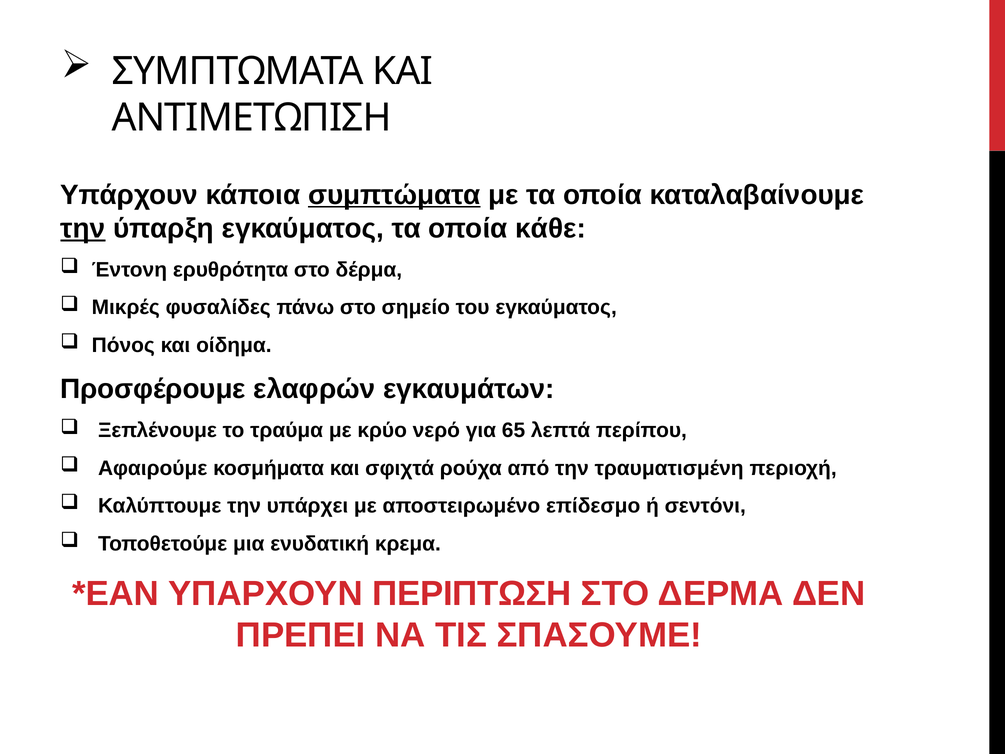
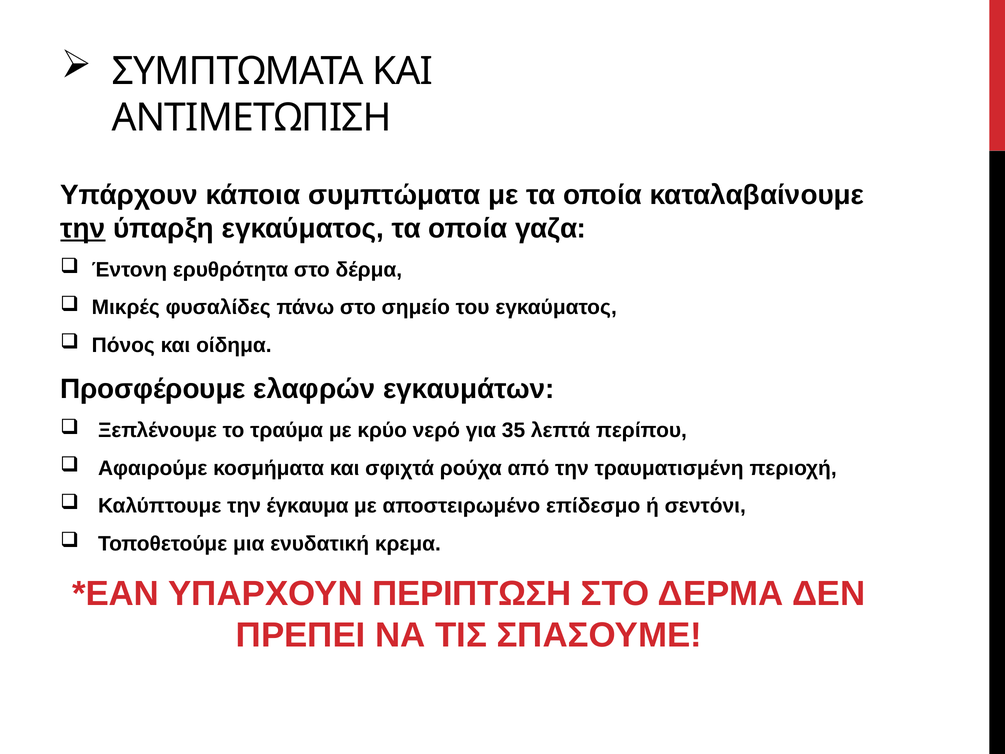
συμπτώματα underline: present -> none
κάθε: κάθε -> γαζα
65: 65 -> 35
υπάρχει: υπάρχει -> έγκαυμα
